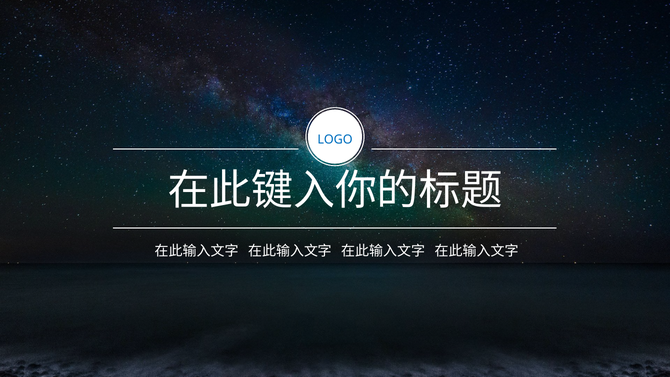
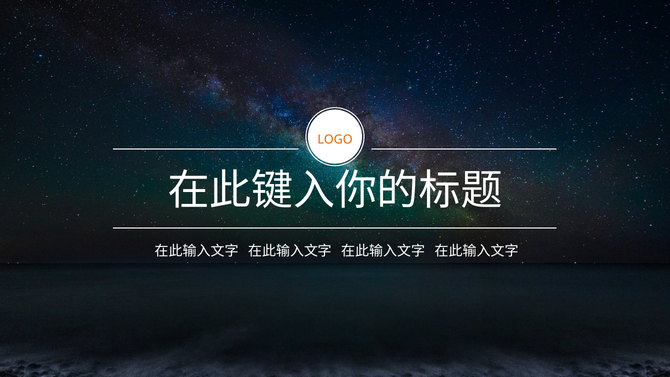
LOGO colour: blue -> orange
